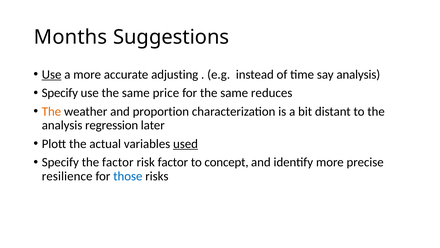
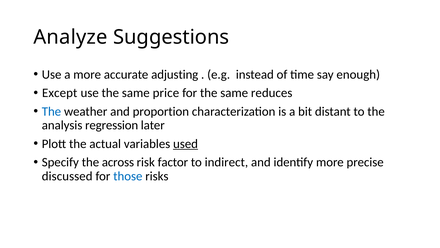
Months: Months -> Analyze
Use at (52, 74) underline: present -> none
say analysis: analysis -> enough
Specify at (60, 93): Specify -> Except
The at (51, 111) colour: orange -> blue
the factor: factor -> across
concept: concept -> indirect
resilience: resilience -> discussed
